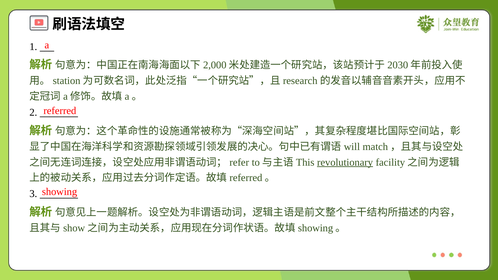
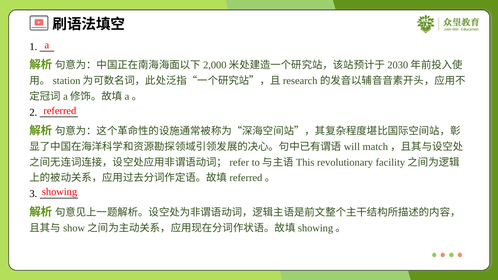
revolutionary underline: present -> none
